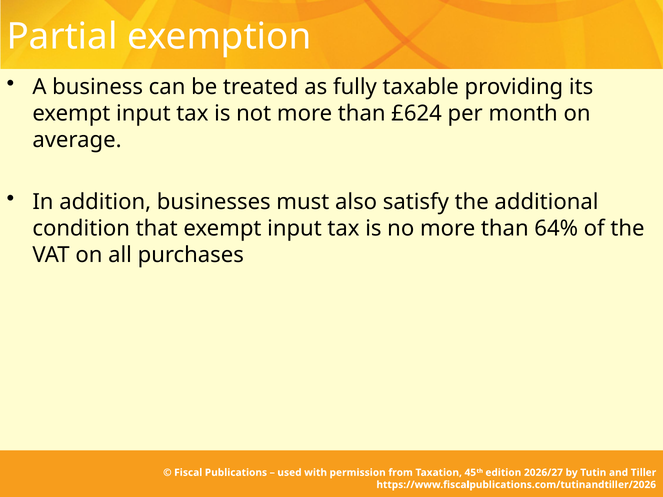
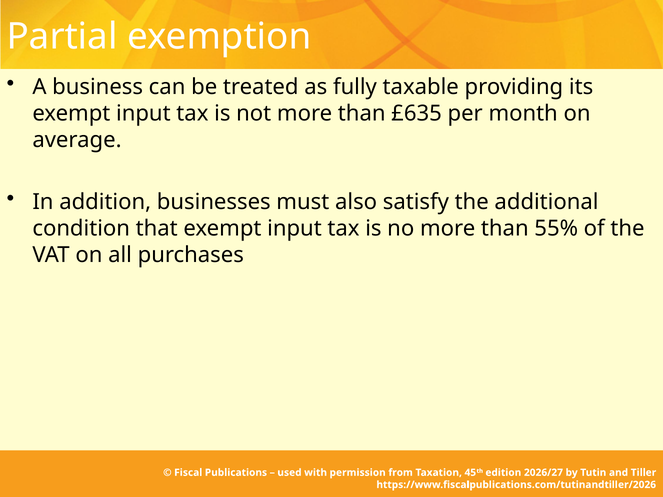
£624: £624 -> £635
64%: 64% -> 55%
